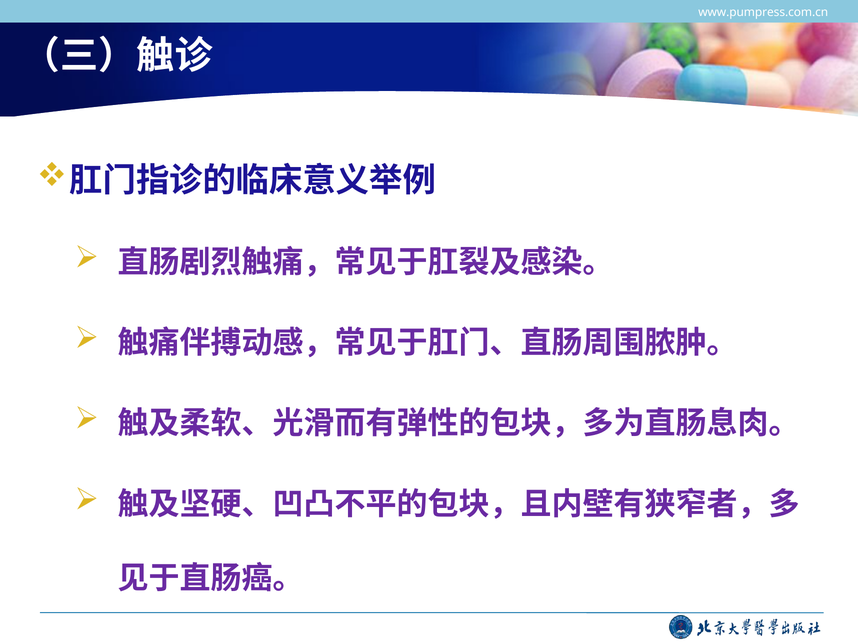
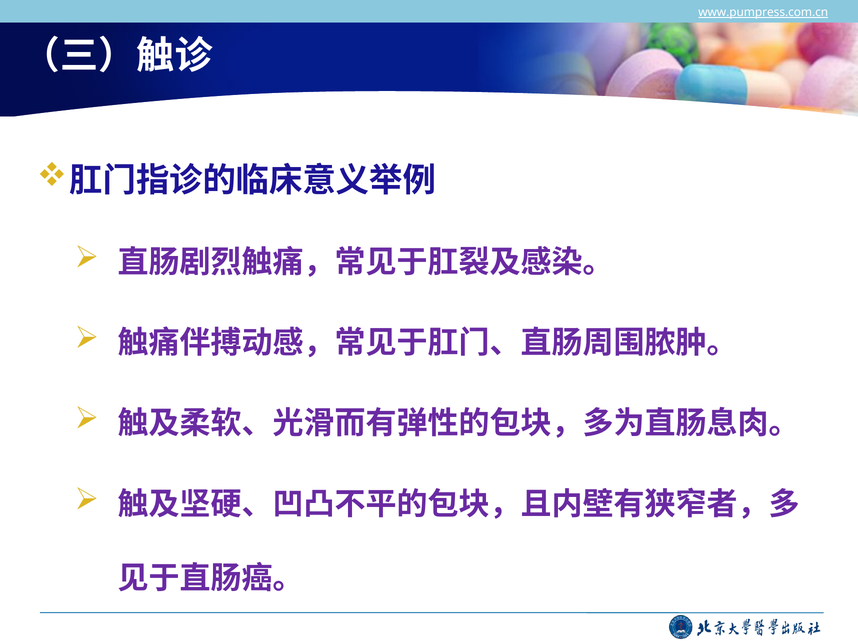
www.pumpress.com.cn underline: none -> present
